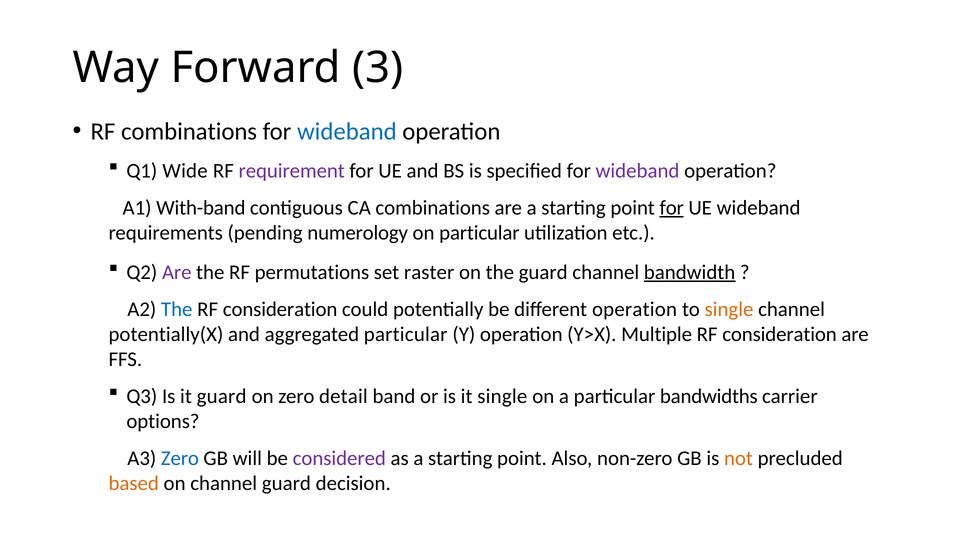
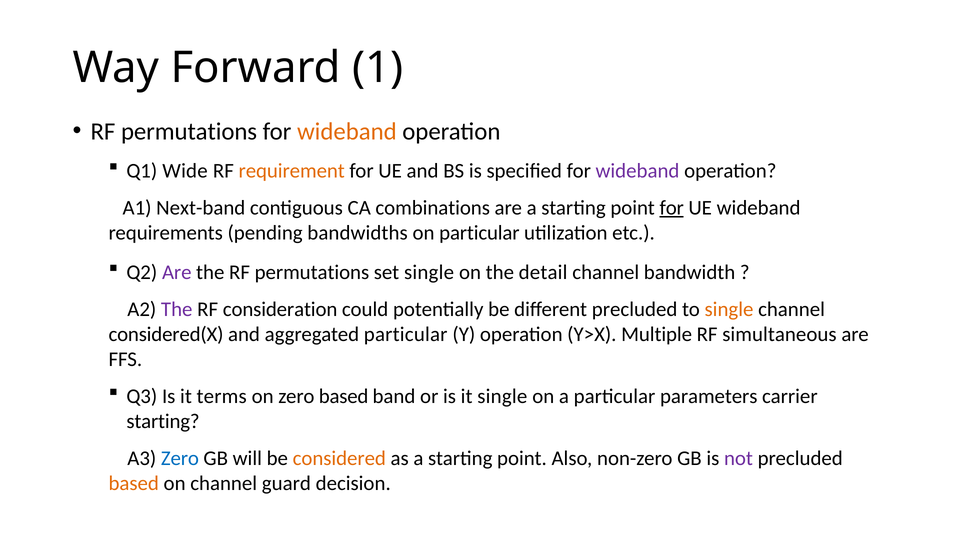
3: 3 -> 1
combinations at (189, 132): combinations -> permutations
wideband at (347, 132) colour: blue -> orange
requirement colour: purple -> orange
With-band: With-band -> Next-band
numerology: numerology -> bandwidths
set raster: raster -> single
the guard: guard -> detail
bandwidth underline: present -> none
The at (177, 309) colour: blue -> purple
different operation: operation -> precluded
potentially(X: potentially(X -> considered(X
consideration at (780, 334): consideration -> simultaneous
it guard: guard -> terms
zero detail: detail -> based
bandwidths: bandwidths -> parameters
options at (163, 421): options -> starting
considered colour: purple -> orange
not colour: orange -> purple
